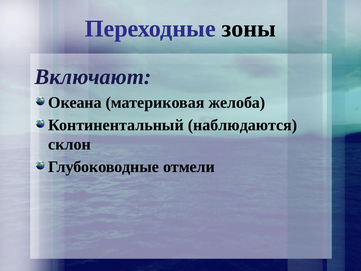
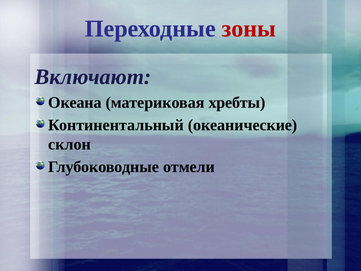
зоны colour: black -> red
желоба: желоба -> хребты
наблюдаются: наблюдаются -> океанические
